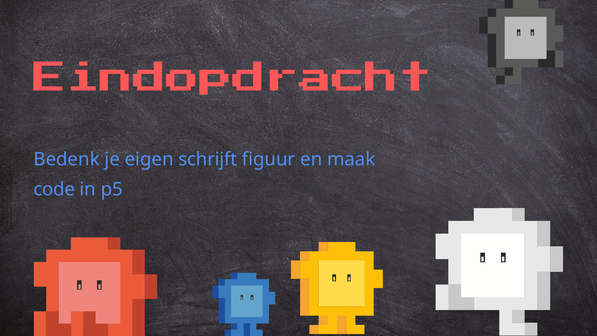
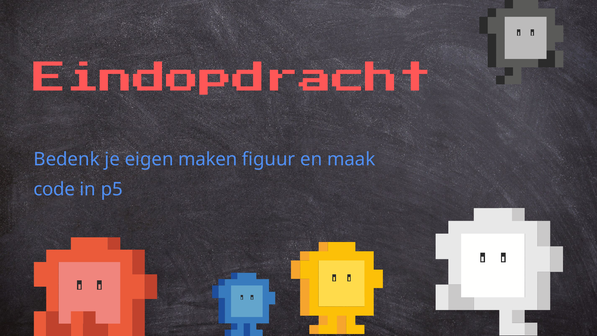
schrijft: schrijft -> maken
